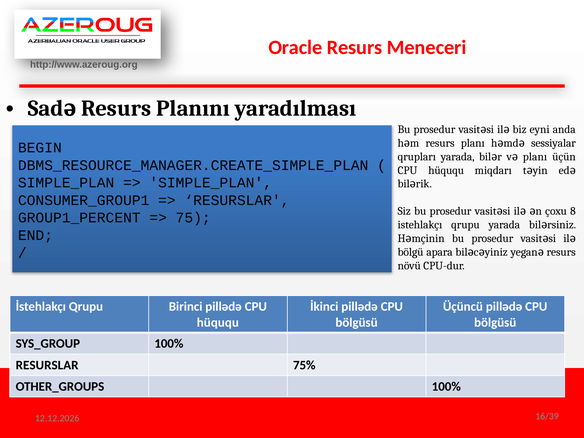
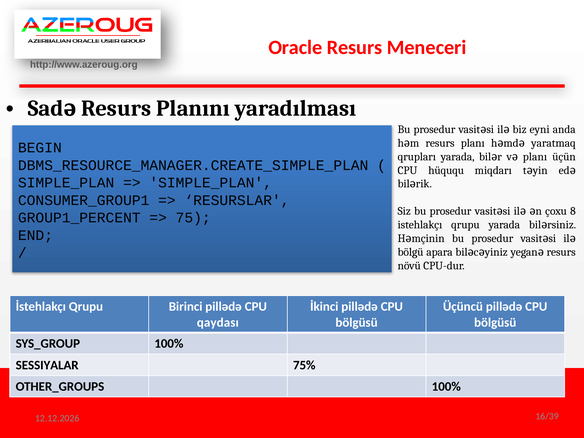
sessiyalar: sessiyalar -> yaratmaq
hüququ at (218, 323): hüququ -> qaydası
RESURSLAR at (47, 365): RESURSLAR -> SESSIYALAR
